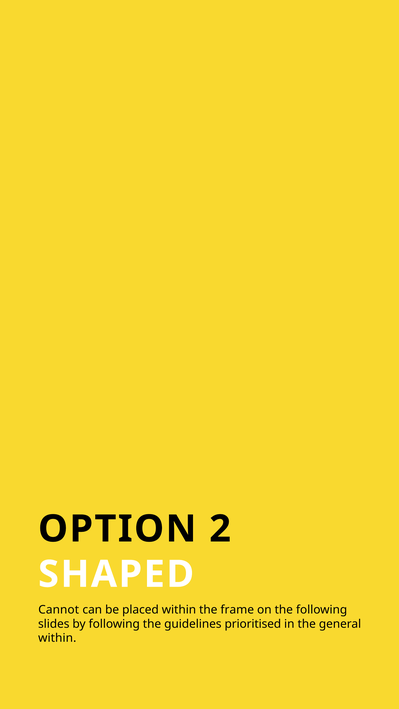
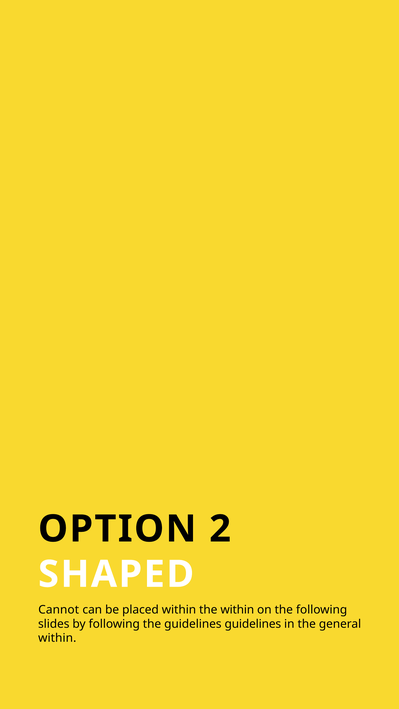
the frame: frame -> within
guidelines prioritised: prioritised -> guidelines
